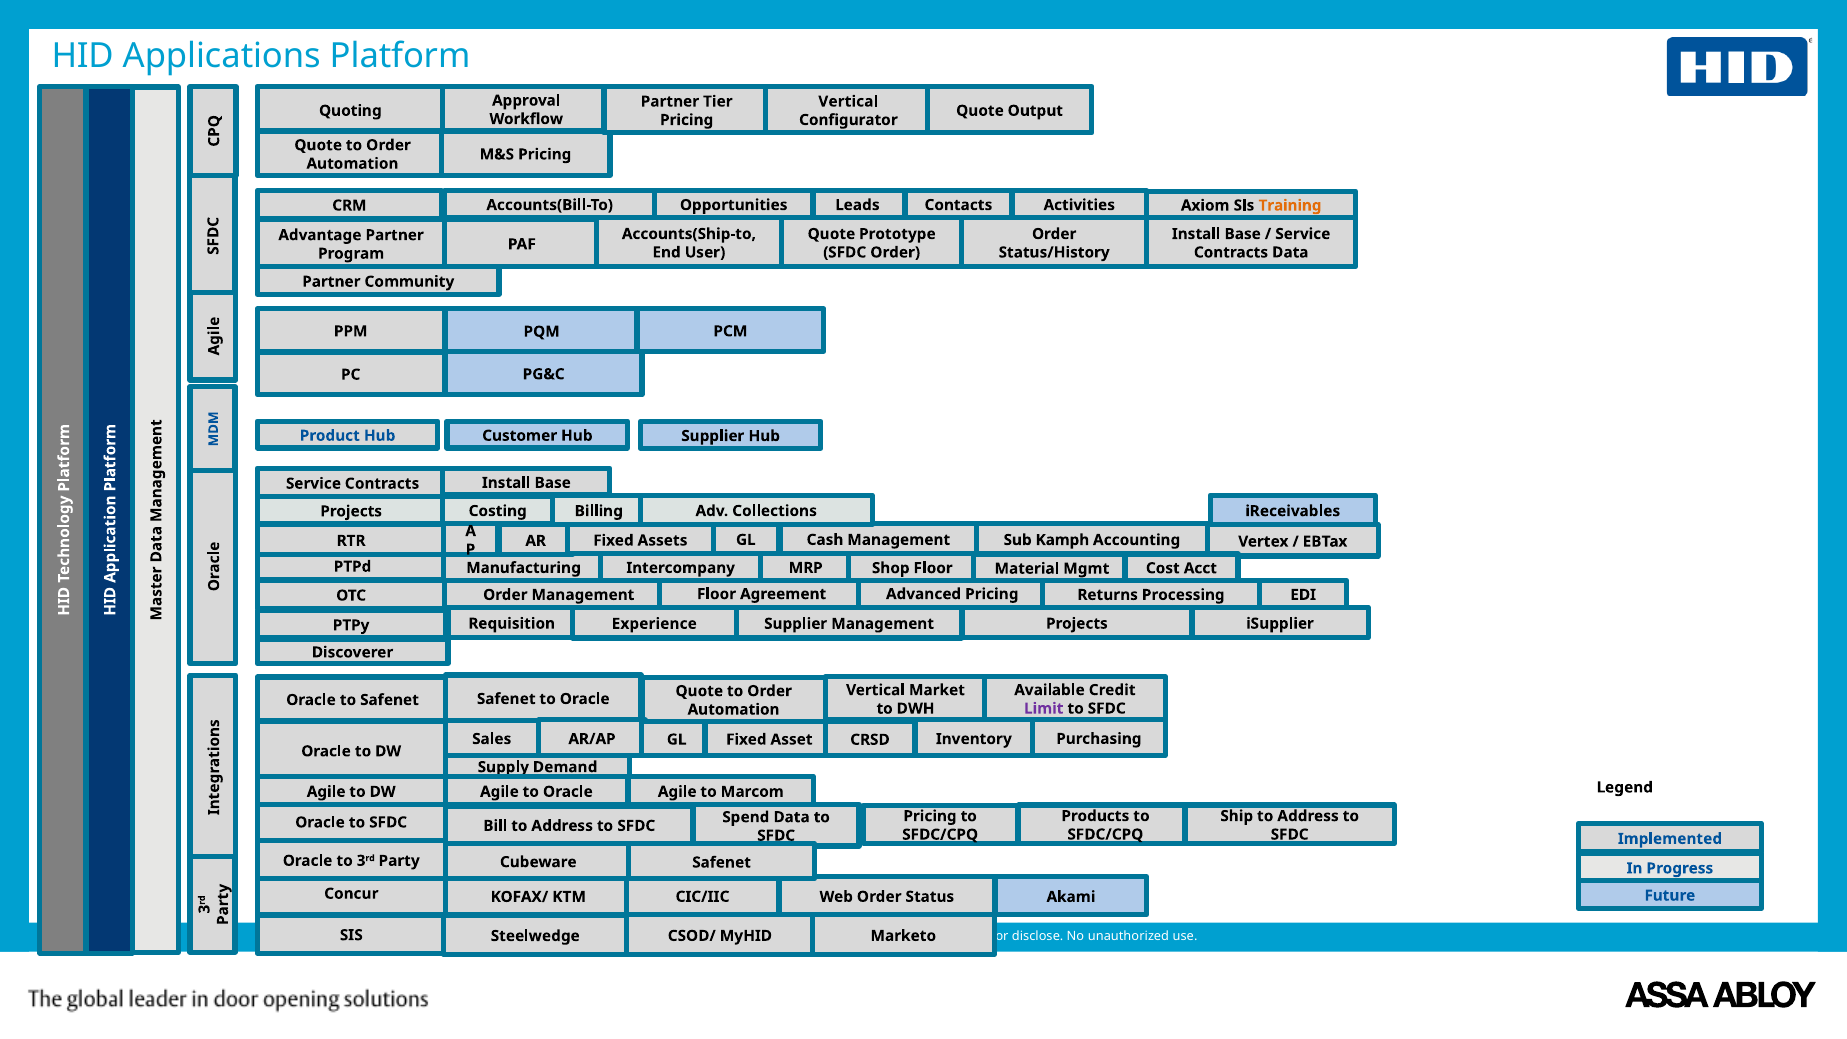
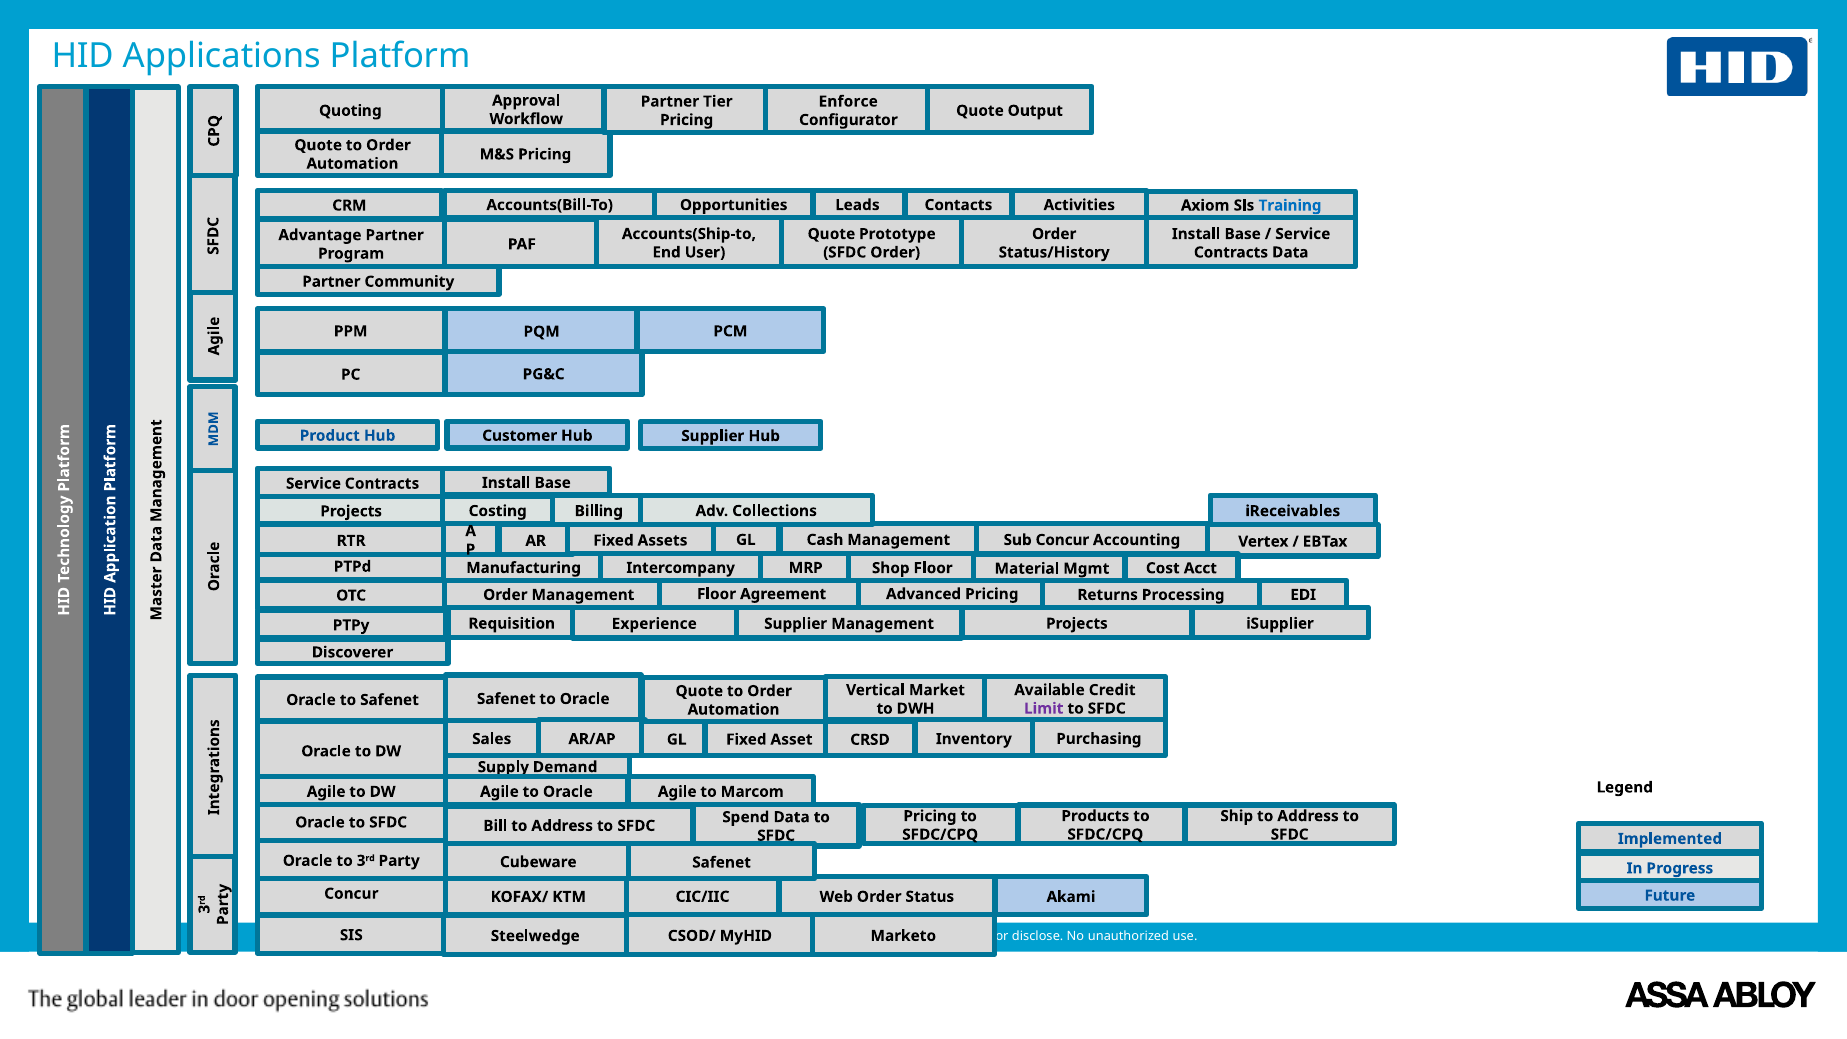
Vertical at (848, 101): Vertical -> Enforce
Training colour: orange -> blue
Sub Kamph: Kamph -> Concur
